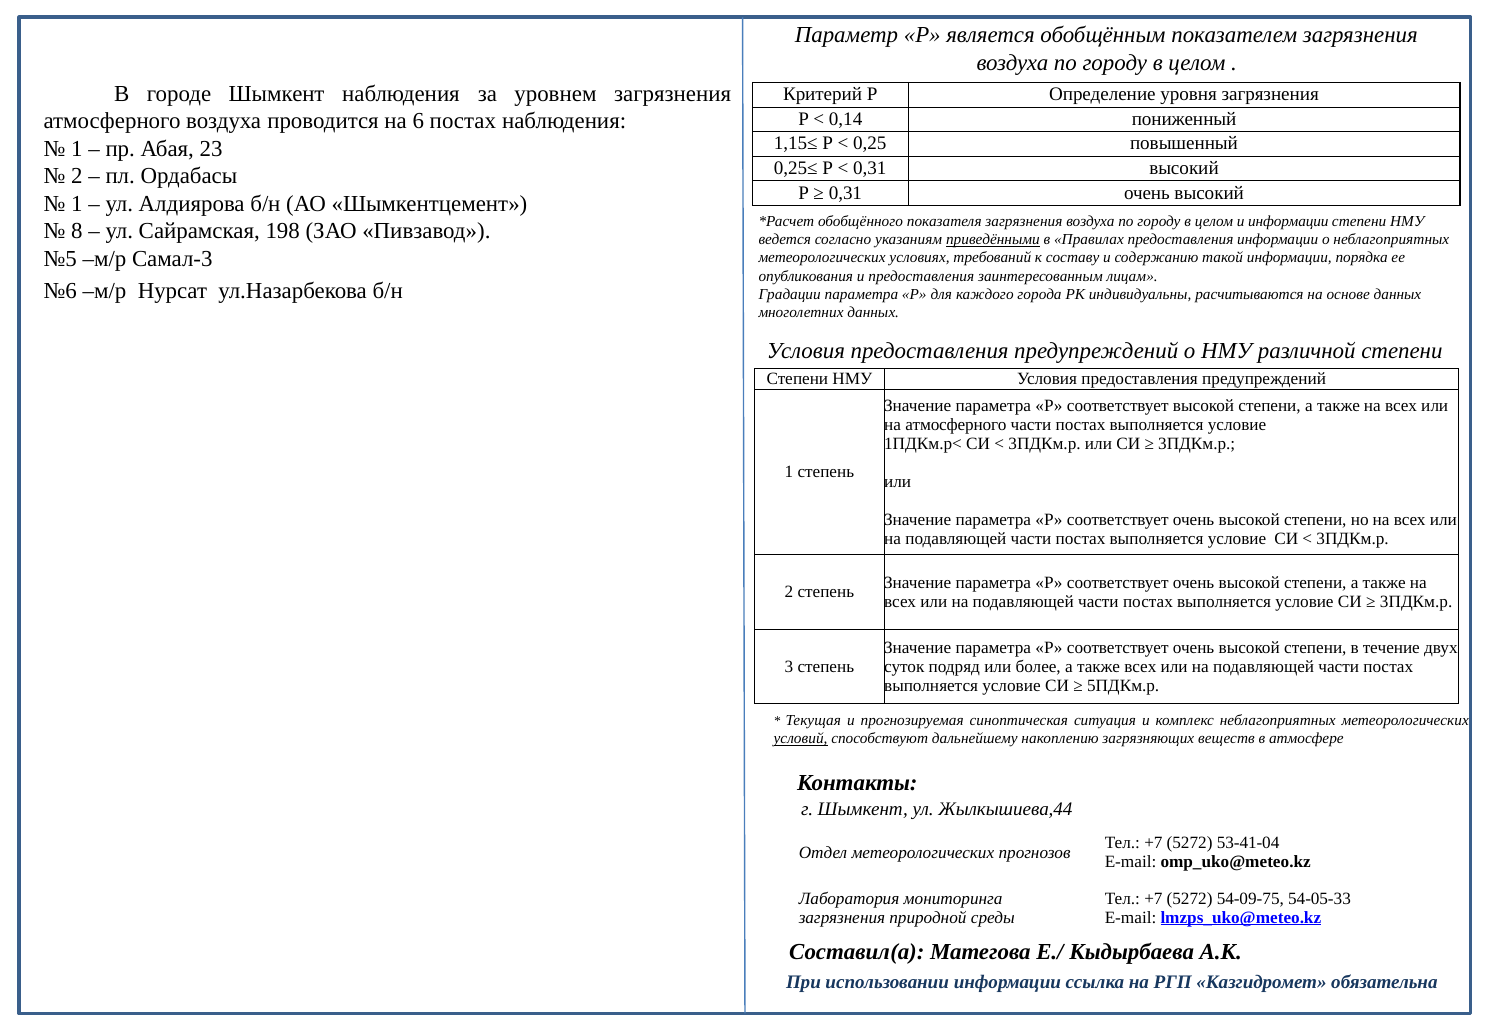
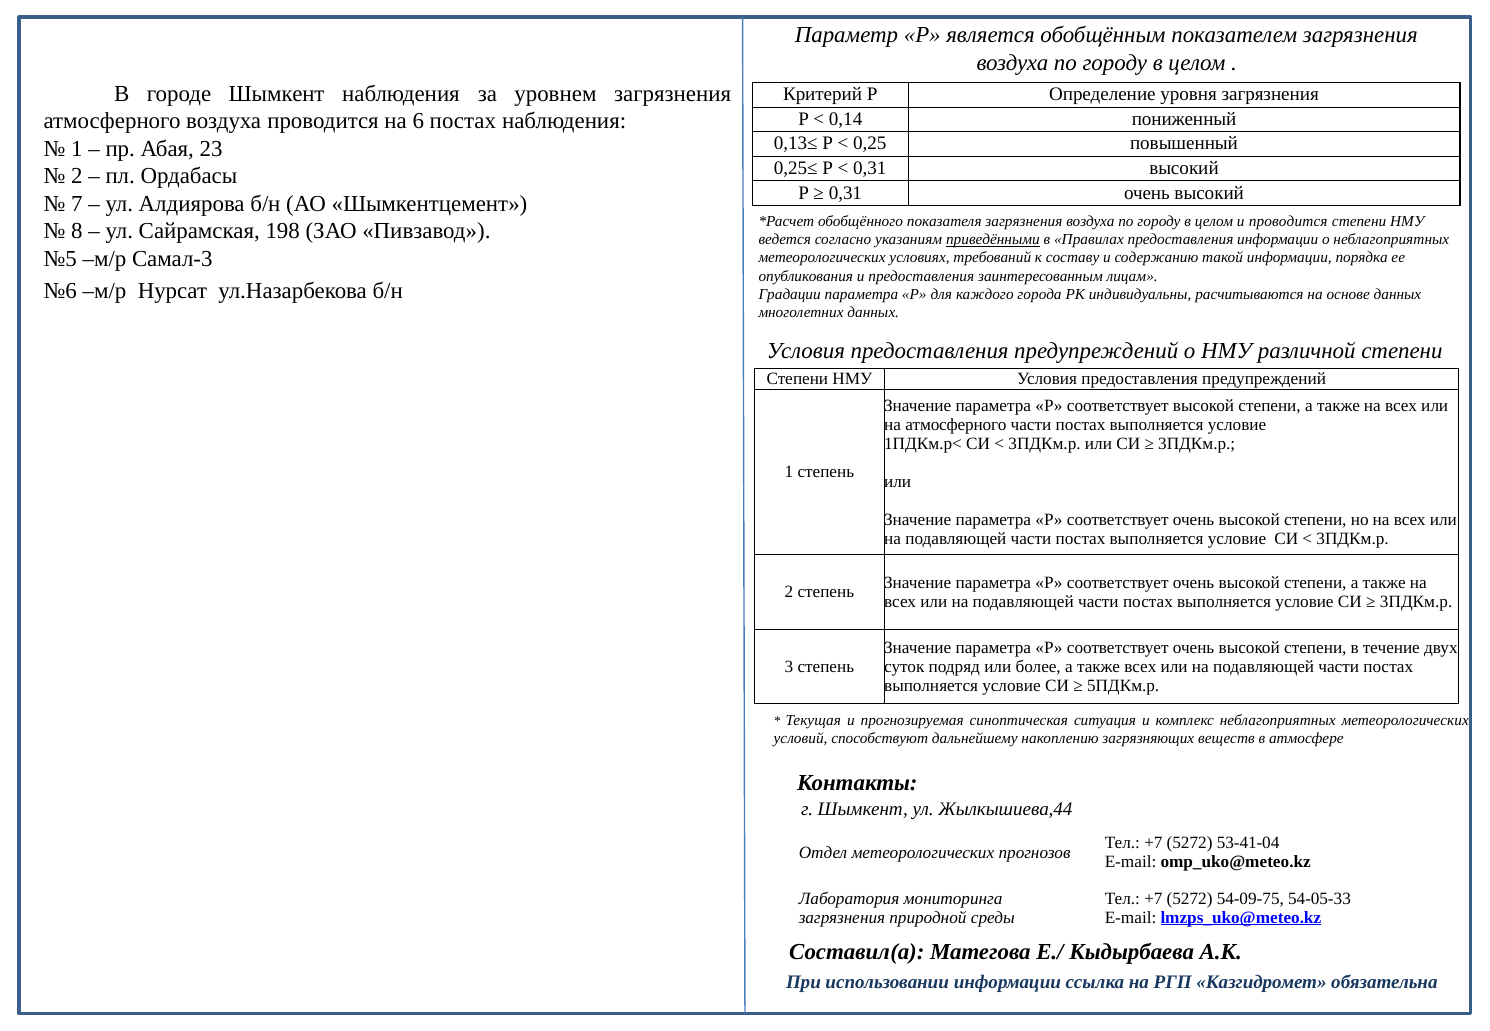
1,15≤: 1,15≤ -> 0,13≤
1 at (77, 204): 1 -> 7
и информации: информации -> проводится
условий underline: present -> none
